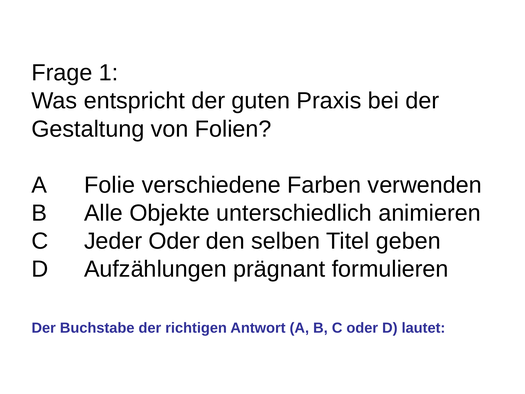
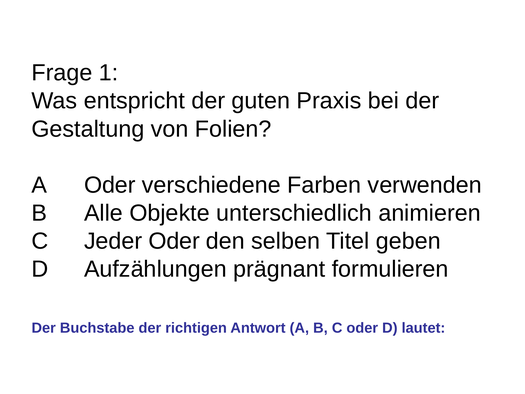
A Folie: Folie -> Oder
